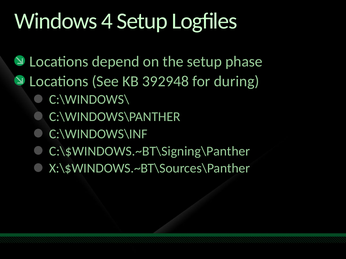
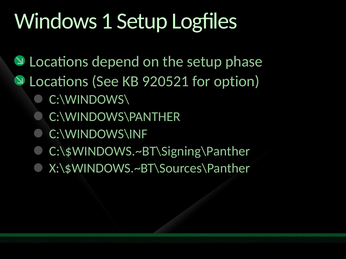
4: 4 -> 1
392948: 392948 -> 920521
during: during -> option
